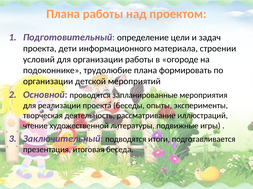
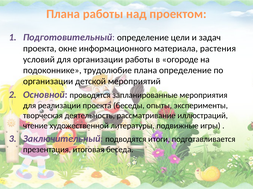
дети: дети -> окне
строении: строении -> растения
плана формировать: формировать -> определение
